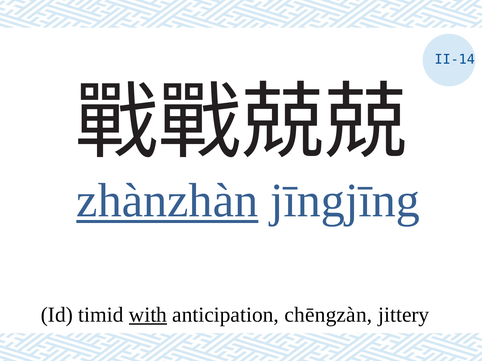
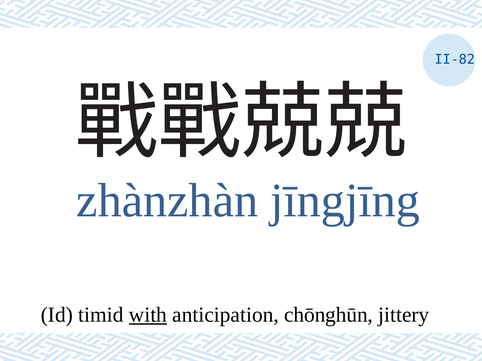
II-14: II-14 -> II-82
zhànzhàn underline: present -> none
chēngzàn: chēngzàn -> chōnghūn
